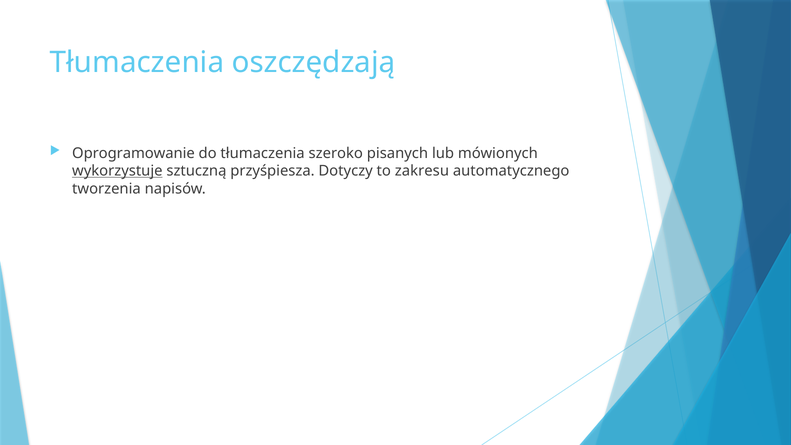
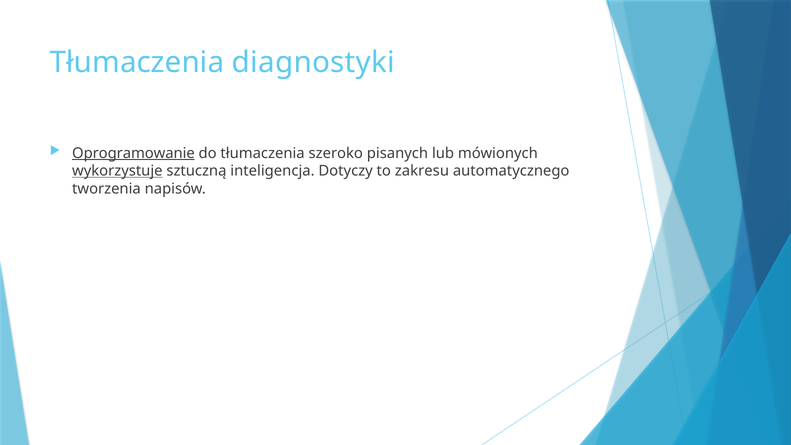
oszczędzają: oszczędzają -> diagnostyki
Oprogramowanie underline: none -> present
przyśpiesza: przyśpiesza -> inteligencja
